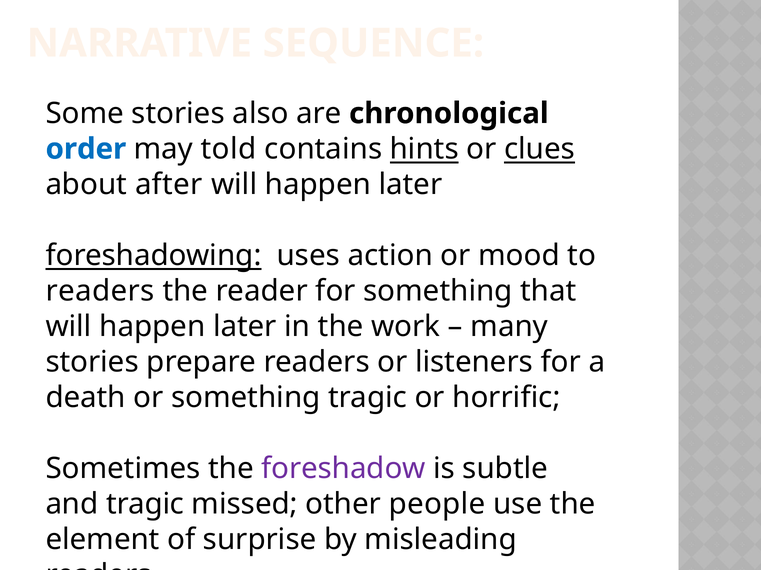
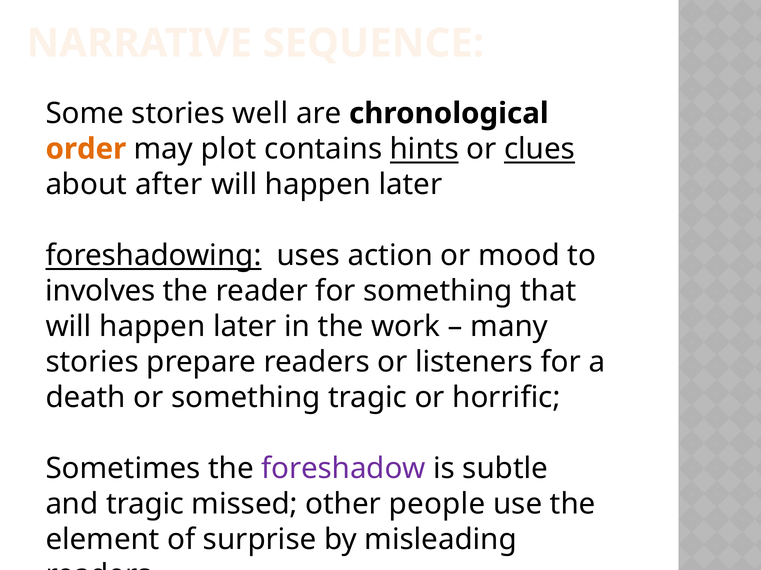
also: also -> well
order colour: blue -> orange
told: told -> plot
readers at (100, 291): readers -> involves
